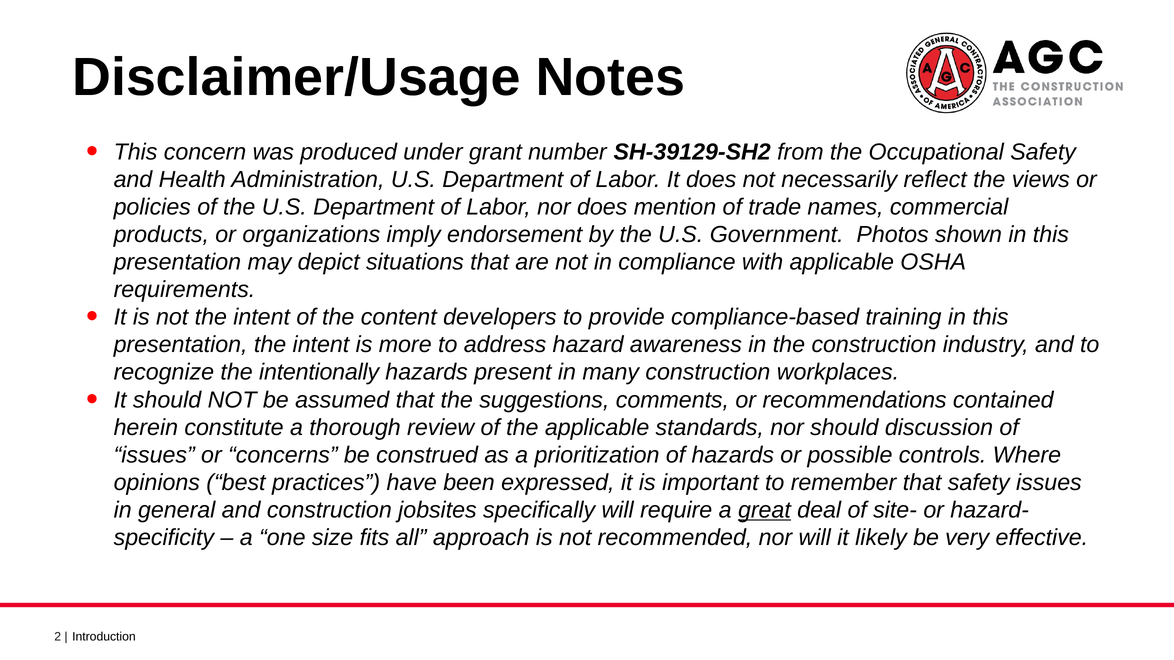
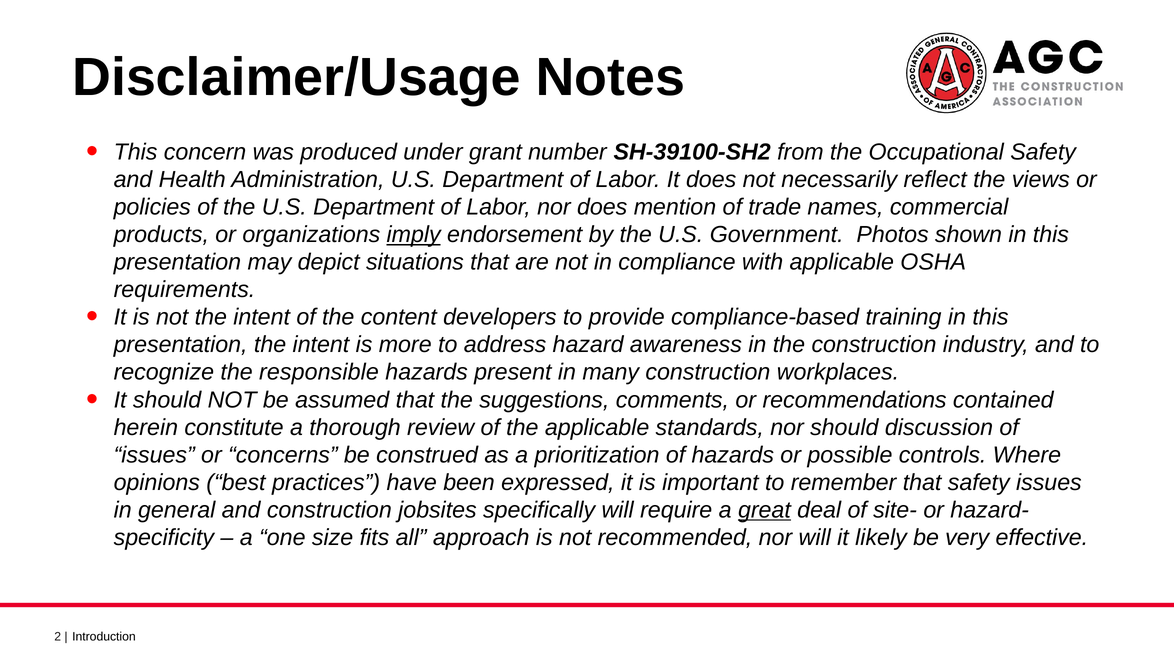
SH-39129-SH2: SH-39129-SH2 -> SH-39100-SH2
imply underline: none -> present
intentionally: intentionally -> responsible
